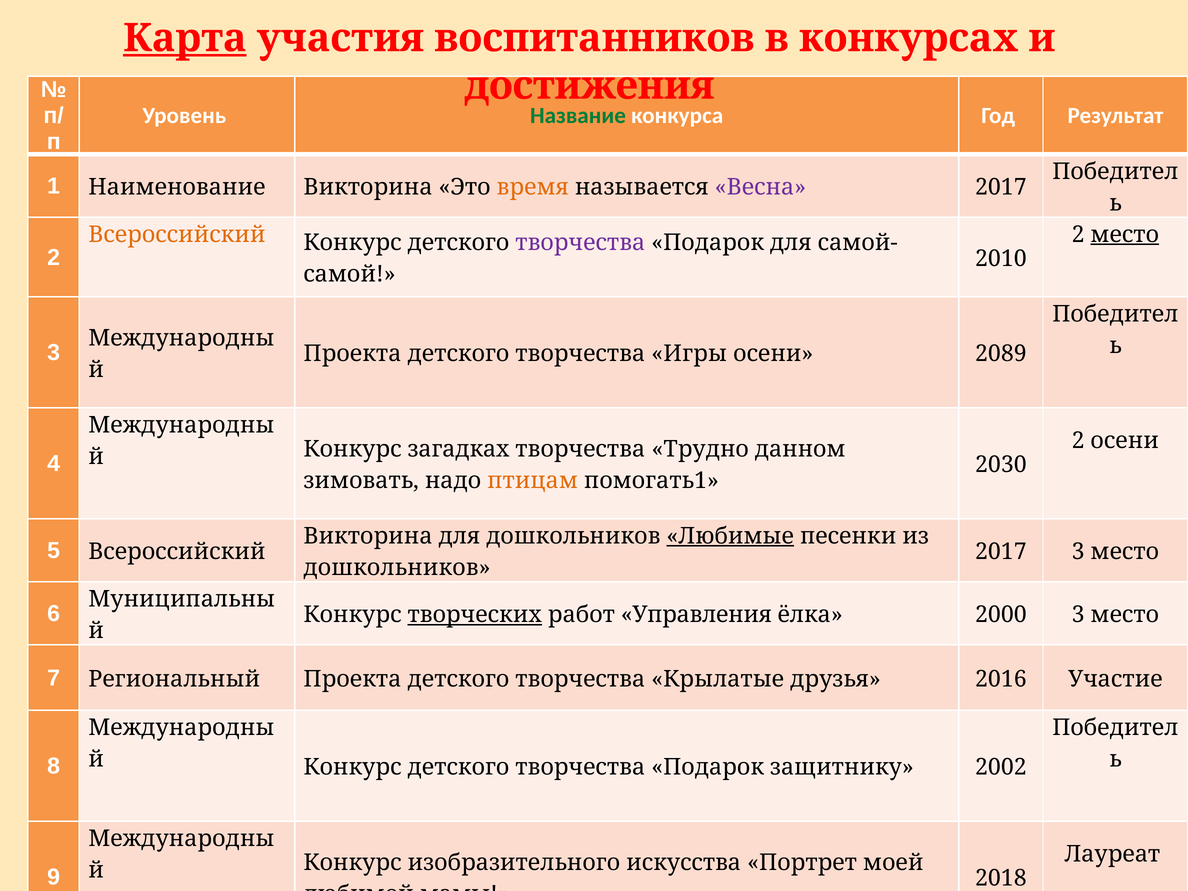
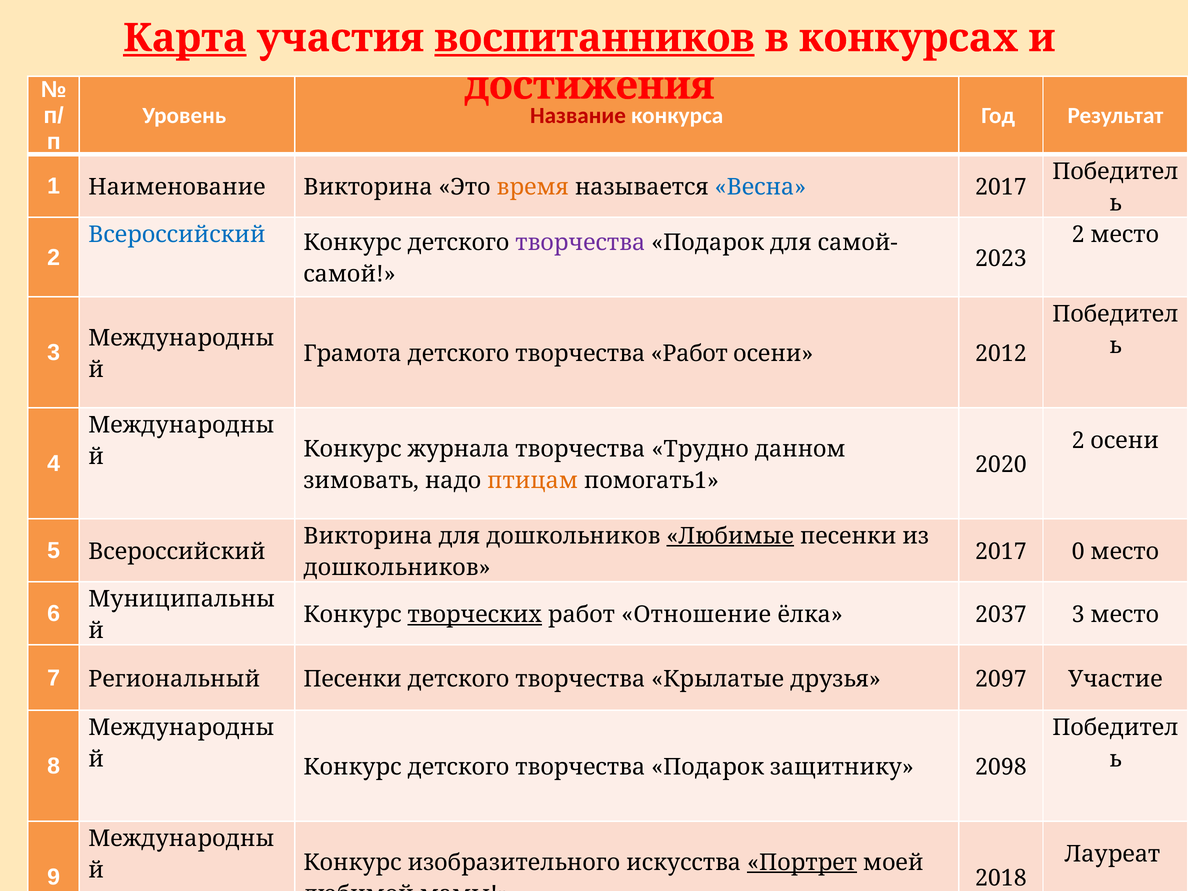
воспитанников underline: none -> present
Название colour: green -> red
Весна colour: purple -> blue
Всероссийский at (177, 234) colour: orange -> blue
место at (1125, 234) underline: present -> none
2010: 2010 -> 2023
Проекта at (352, 354): Проекта -> Грамота
творчества Игры: Игры -> Работ
2089: 2089 -> 2012
Конкурс загадках: загадках -> журнала
2030: 2030 -> 2020
2017 3: 3 -> 0
Управления: Управления -> Отношение
2000: 2000 -> 2037
Региональный Проекта: Проекта -> Песенки
2016: 2016 -> 2097
2002: 2002 -> 2098
Портрет underline: none -> present
